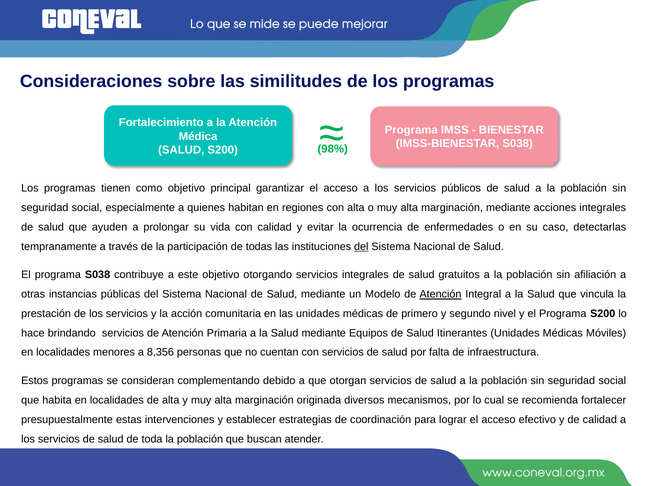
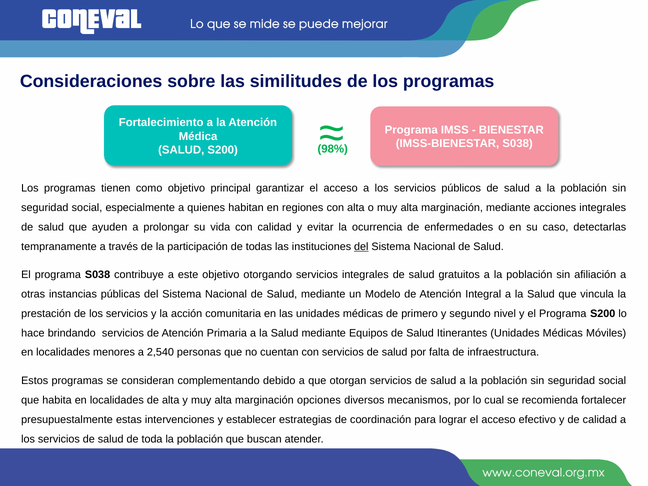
Atención at (440, 294) underline: present -> none
8,356: 8,356 -> 2,540
originada: originada -> opciones
